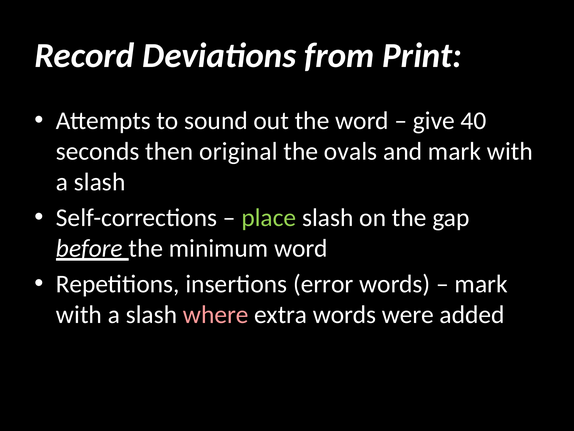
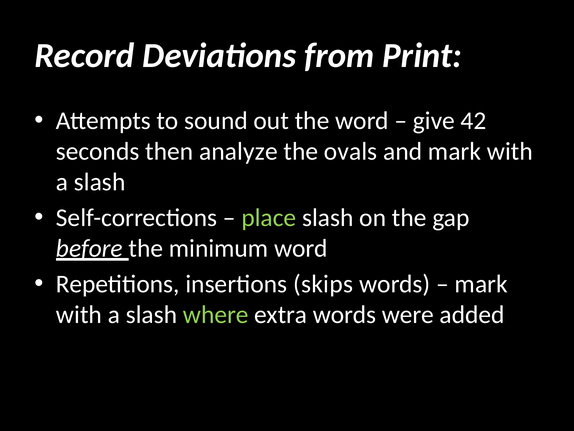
40: 40 -> 42
original: original -> analyze
error: error -> skips
where colour: pink -> light green
